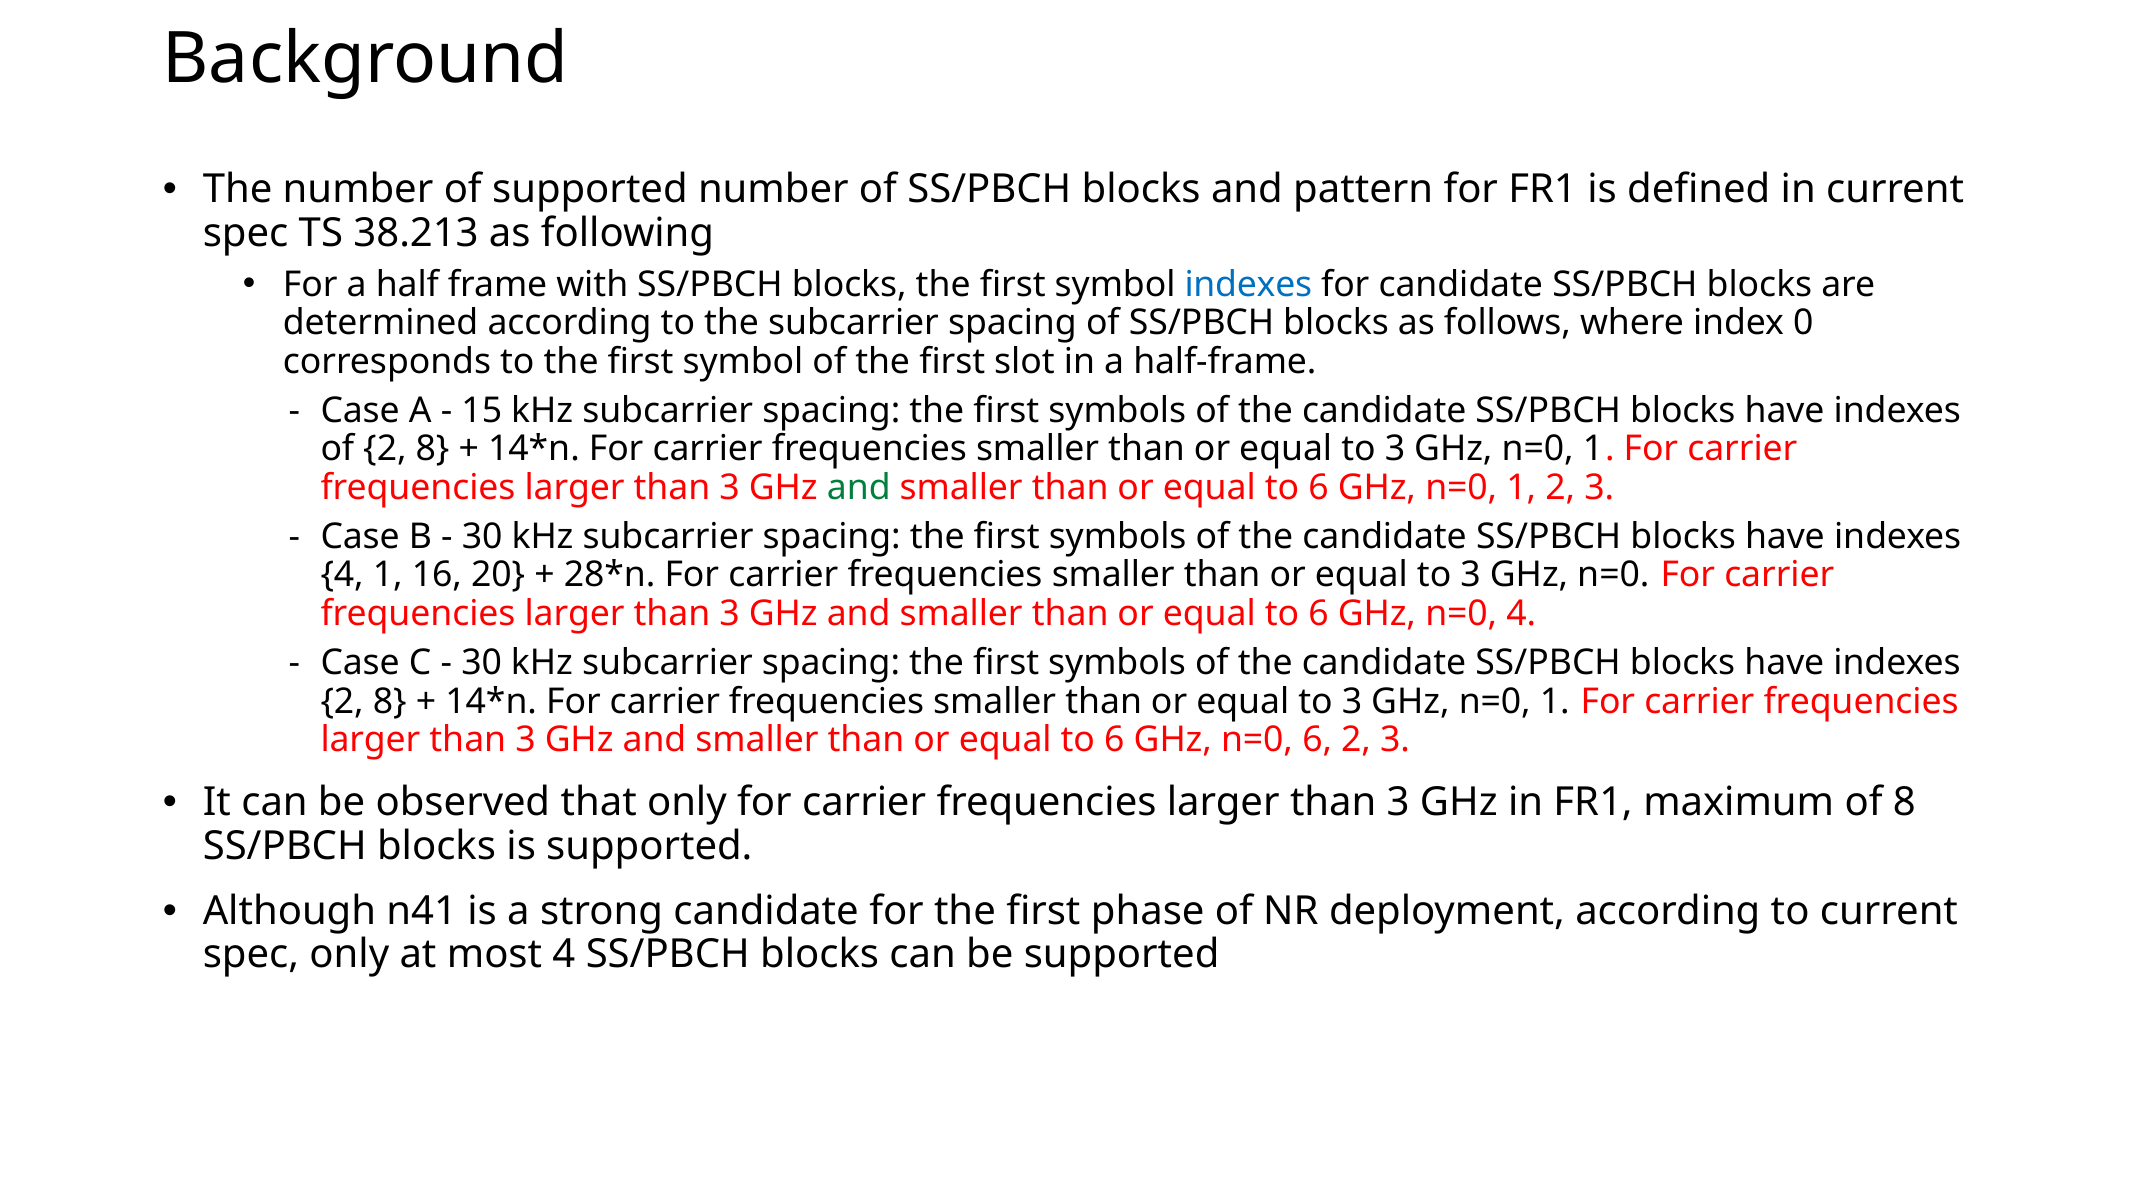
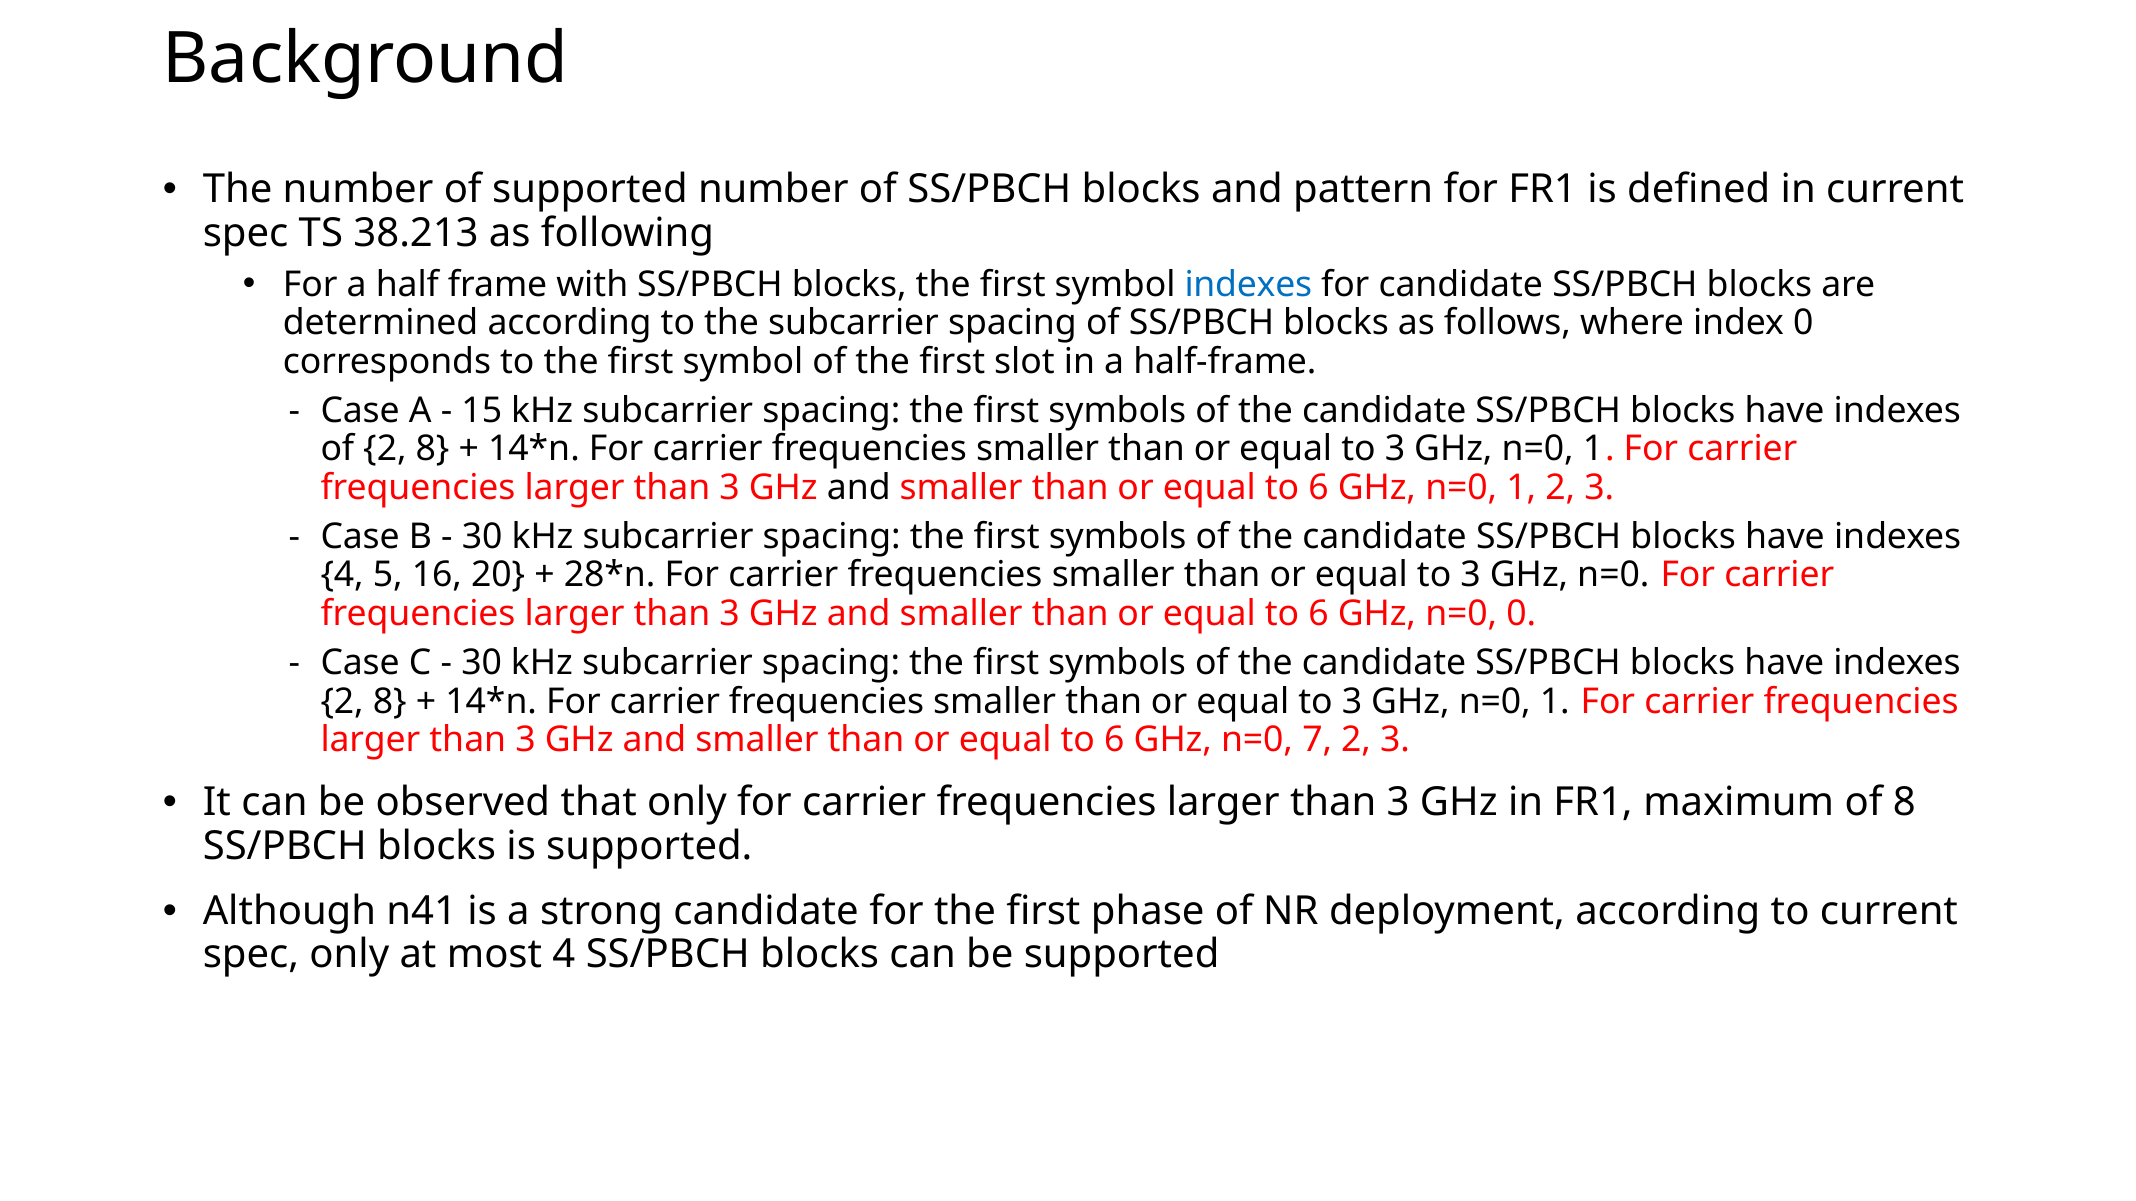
and at (859, 488) colour: green -> black
4 1: 1 -> 5
n=0 4: 4 -> 0
n=0 6: 6 -> 7
